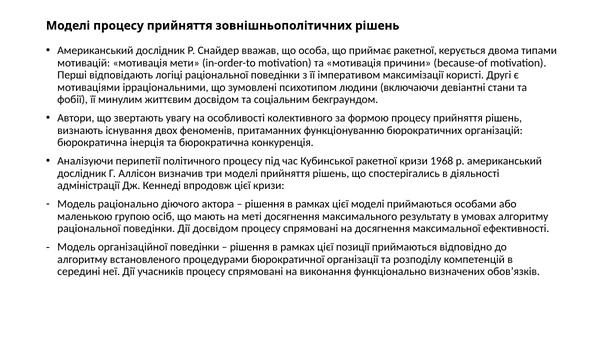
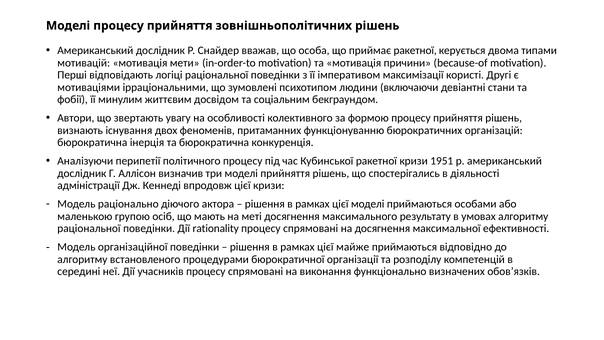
1968: 1968 -> 1951
Дії досвідом: досвідом -> rationality
позиції: позиції -> майже
